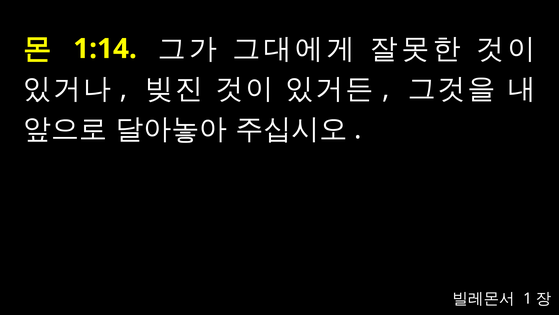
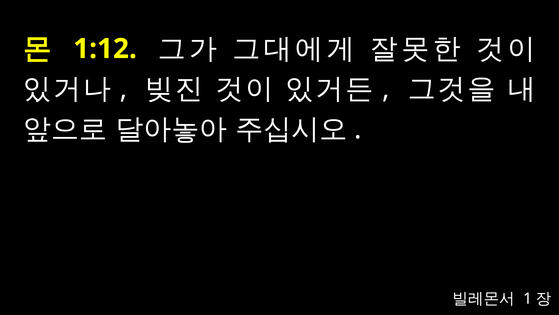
1:14: 1:14 -> 1:12
